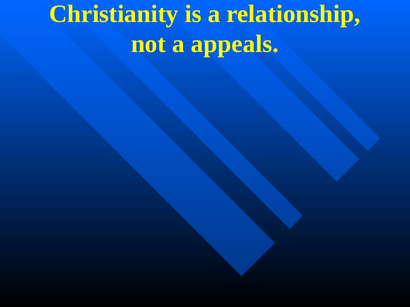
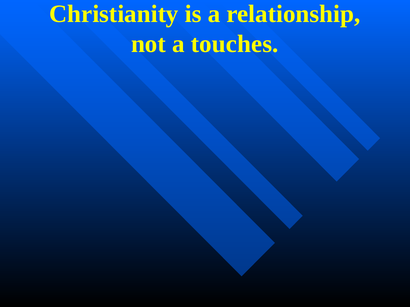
appeals: appeals -> touches
